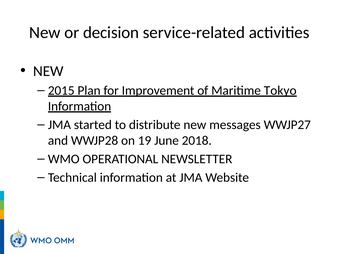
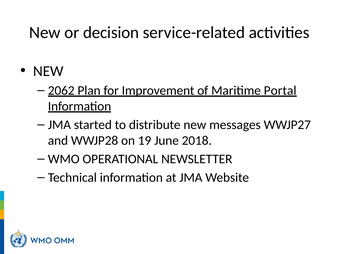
2015: 2015 -> 2062
Tokyo: Tokyo -> Portal
